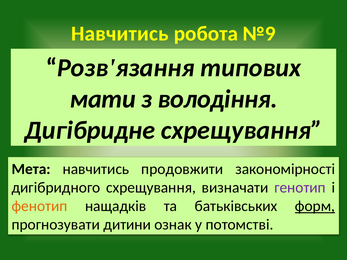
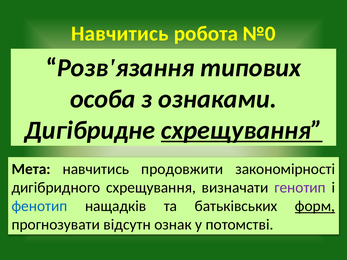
№9: №9 -> №0
мати: мати -> особа
володіння: володіння -> ознаками
схрещування at (242, 130) underline: none -> present
фенотип colour: orange -> blue
дитини: дитини -> відсутн
